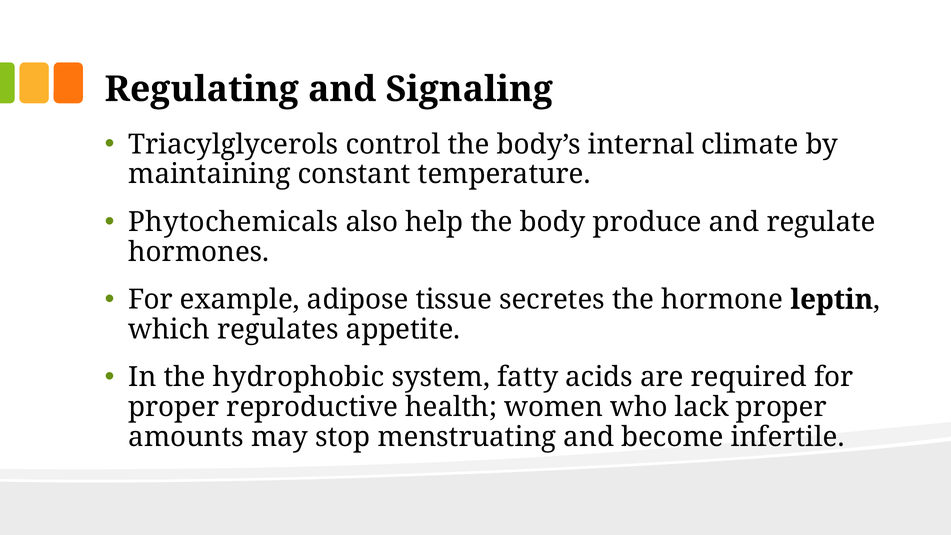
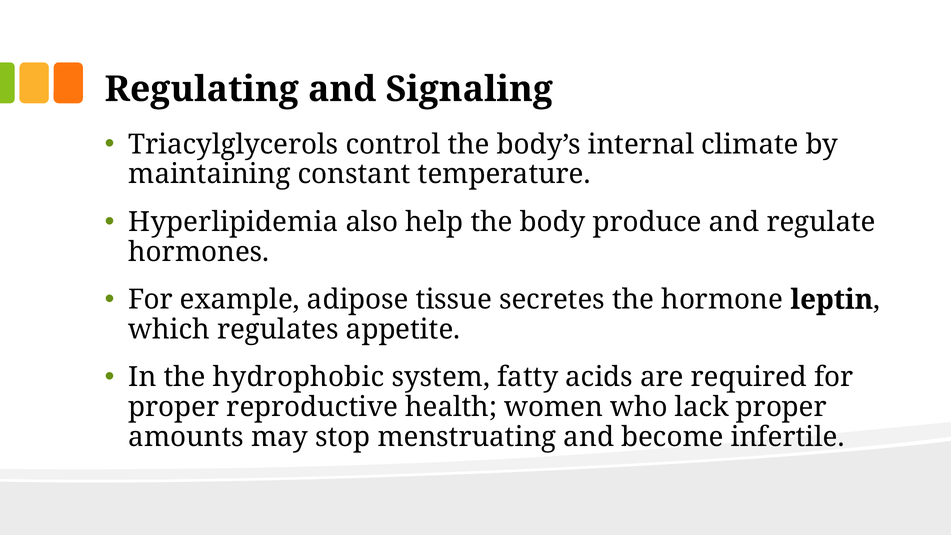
Phytochemicals: Phytochemicals -> Hyperlipidemia
